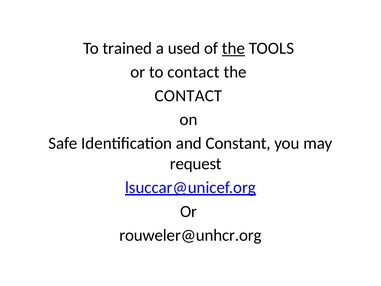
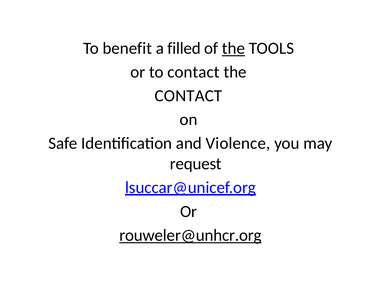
trained: trained -> benefit
used: used -> filled
Constant: Constant -> Violence
rouweler@unhcr.org underline: none -> present
